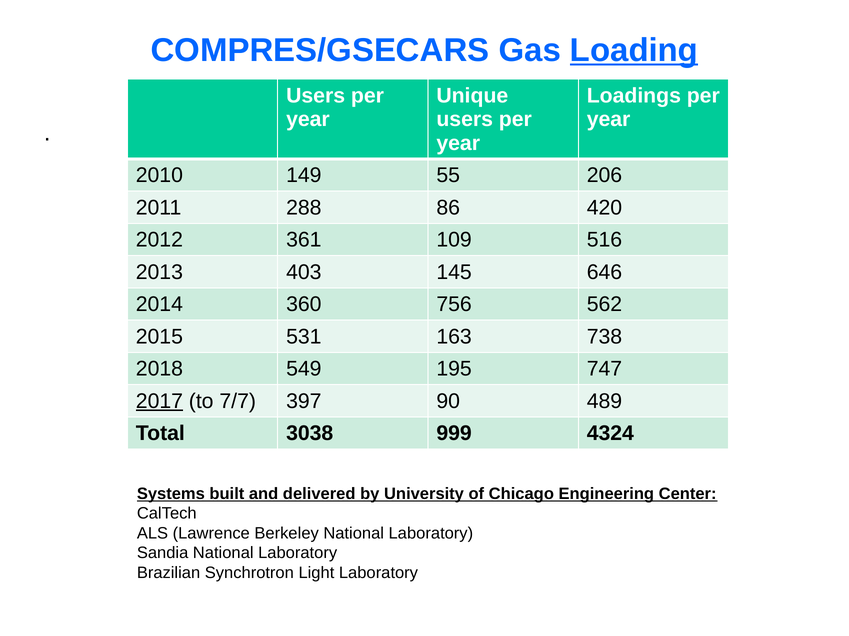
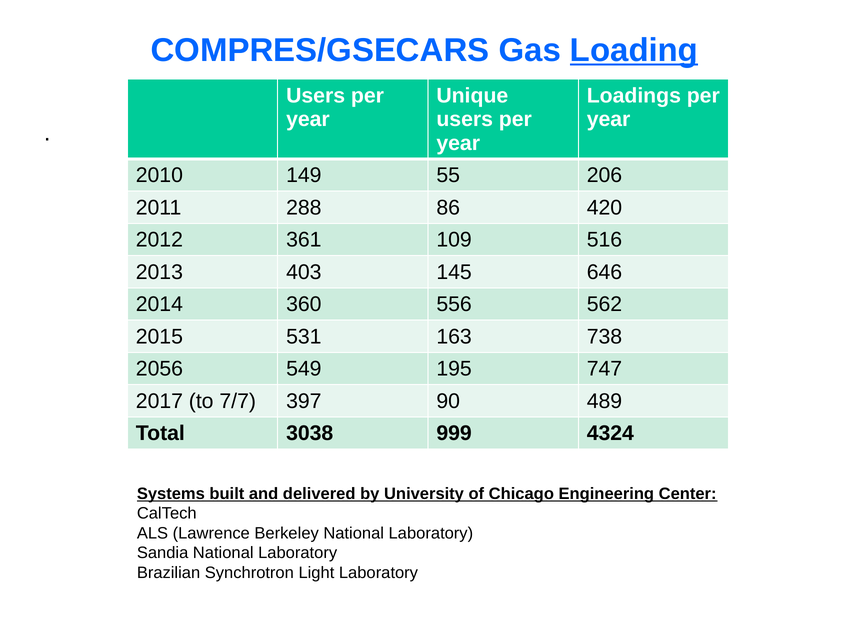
756: 756 -> 556
2018: 2018 -> 2056
2017 underline: present -> none
